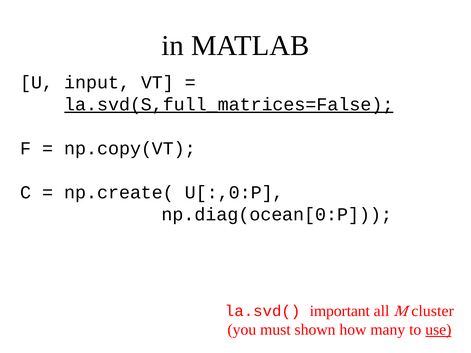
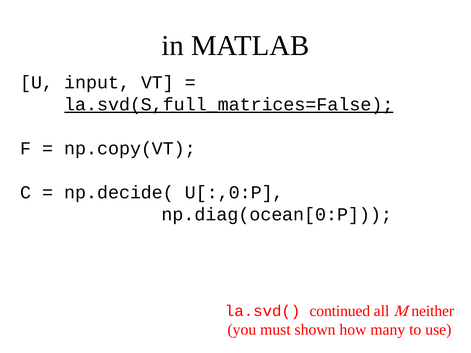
np.create(: np.create( -> np.decide(
cluster: cluster -> neither
important: important -> continued
use underline: present -> none
